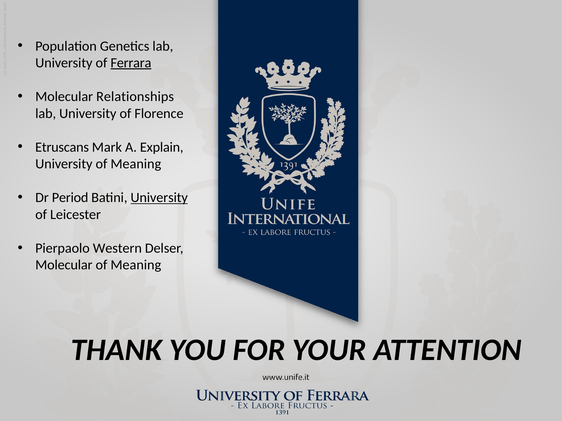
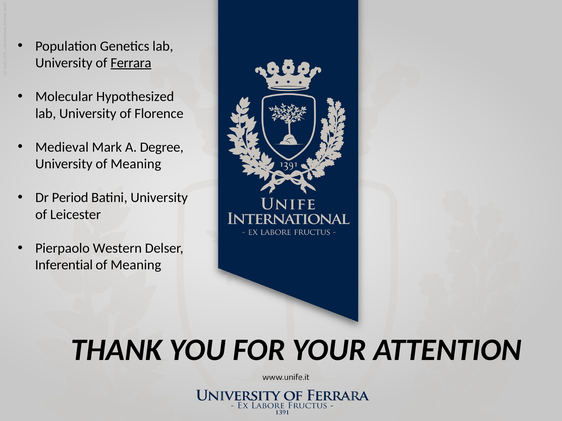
Relationships: Relationships -> Hypothesized
Etruscans: Etruscans -> Medieval
Explain: Explain -> Degree
University at (159, 198) underline: present -> none
Molecular at (64, 265): Molecular -> Inferential
